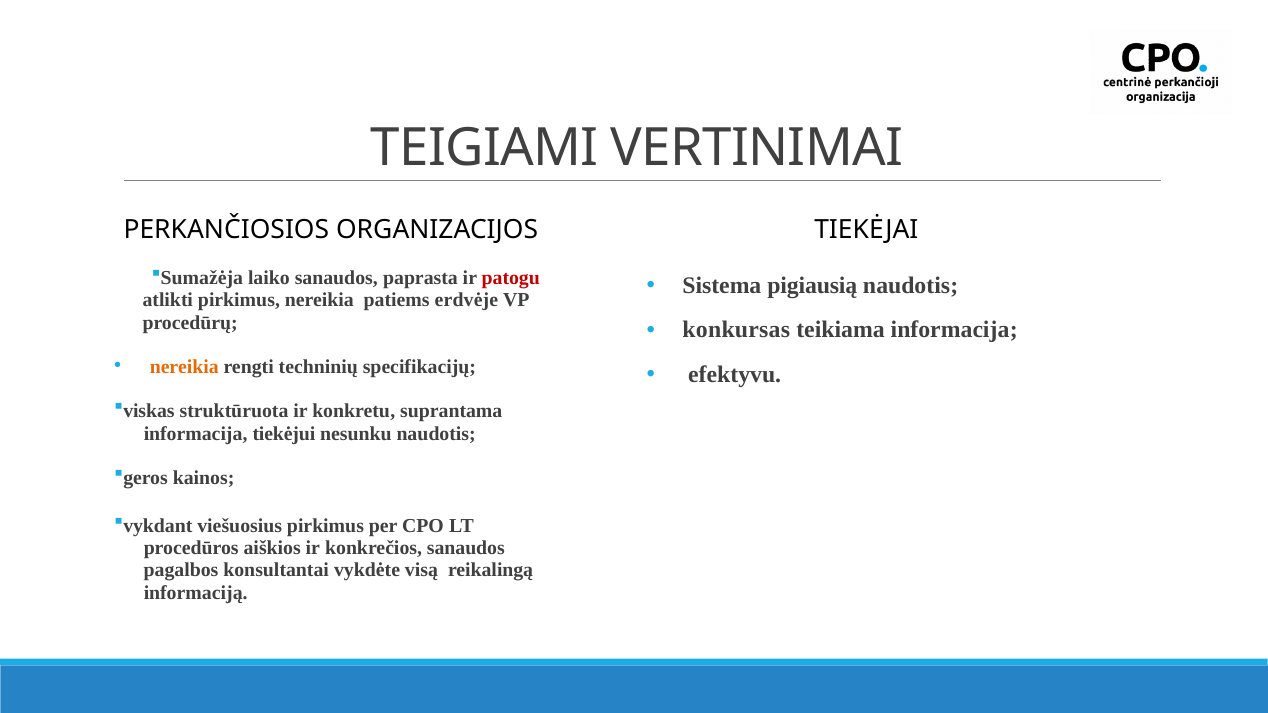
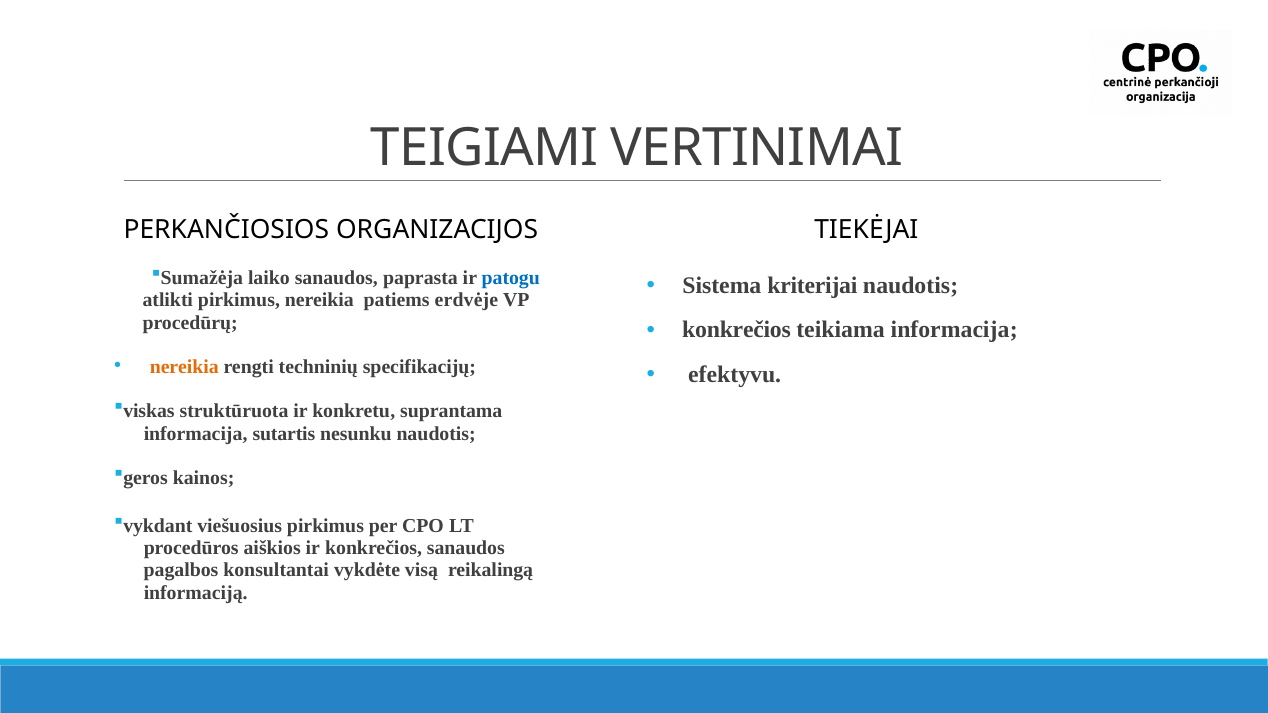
patogu colour: red -> blue
pigiausią: pigiausią -> kriterijai
konkursas at (736, 330): konkursas -> konkrečios
tiekėjui: tiekėjui -> sutartis
